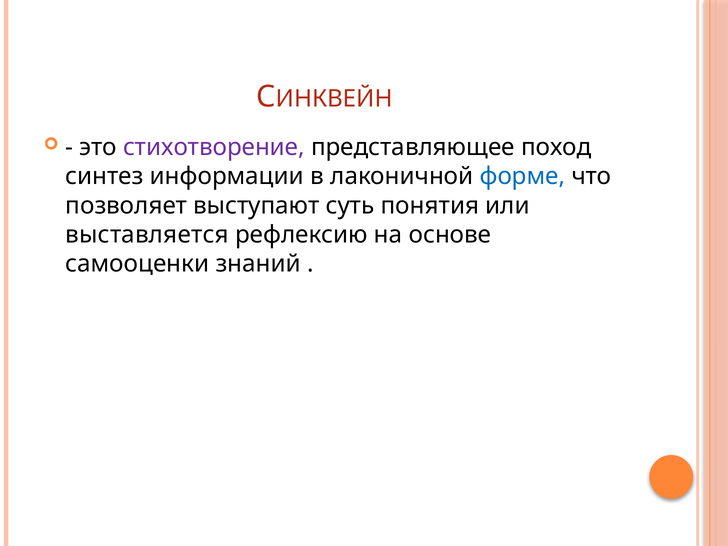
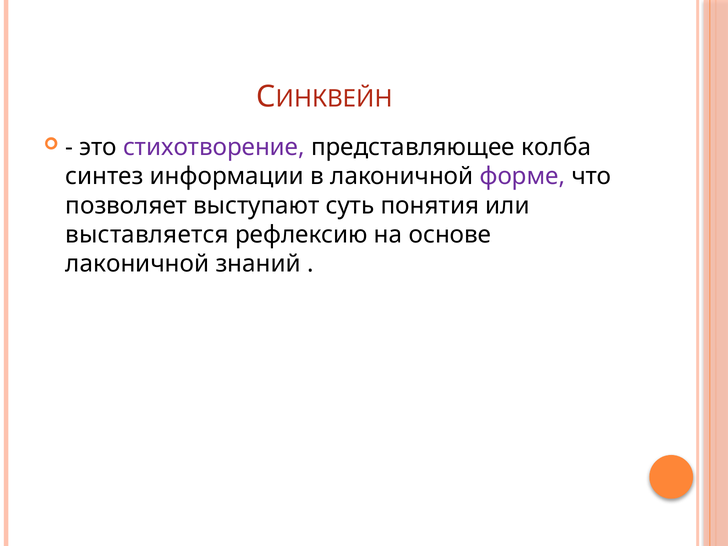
поход: поход -> колба
форме colour: blue -> purple
самооценки at (137, 264): самооценки -> лаконичной
